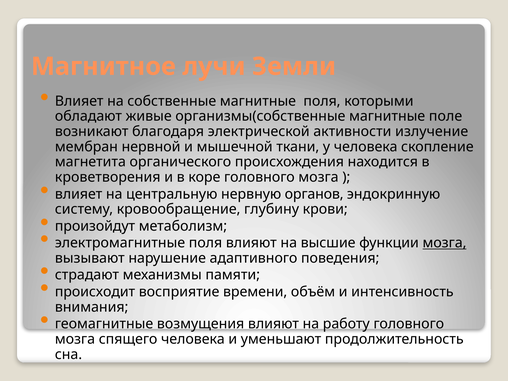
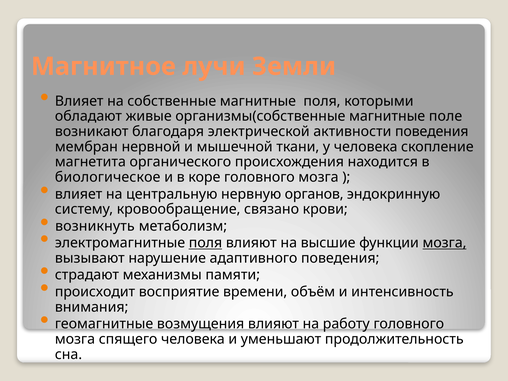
активности излучение: излучение -> поведения
кроветворения: кроветворения -> биологическое
глубину: глубину -> связано
произойдут: произойдут -> возникнуть
поля at (205, 243) underline: none -> present
